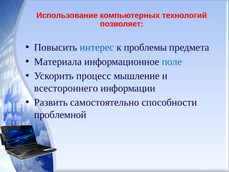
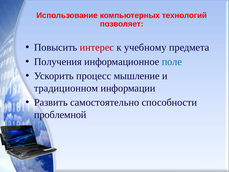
интерес colour: blue -> red
проблемы: проблемы -> учебному
Материала: Материала -> Получения
всестороннего: всестороннего -> традиционном
